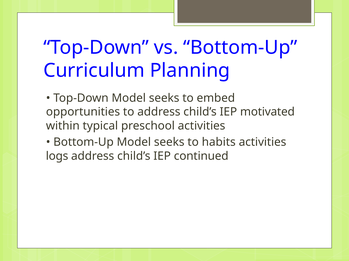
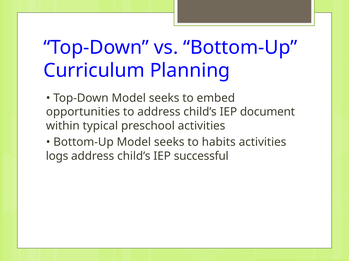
motivated: motivated -> document
continued: continued -> successful
